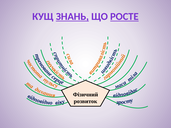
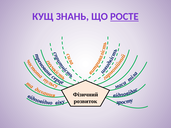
ЗНАНЬ underline: present -> none
